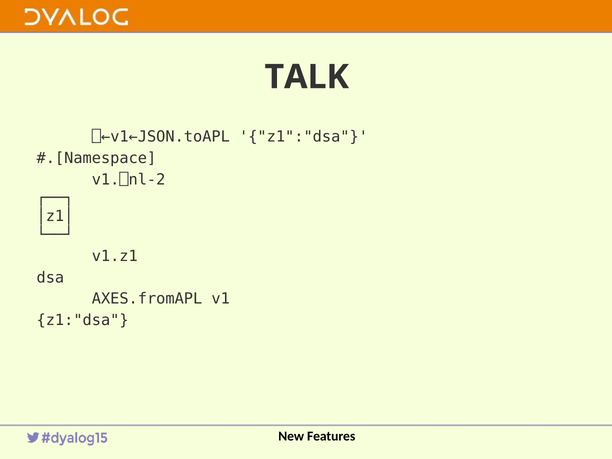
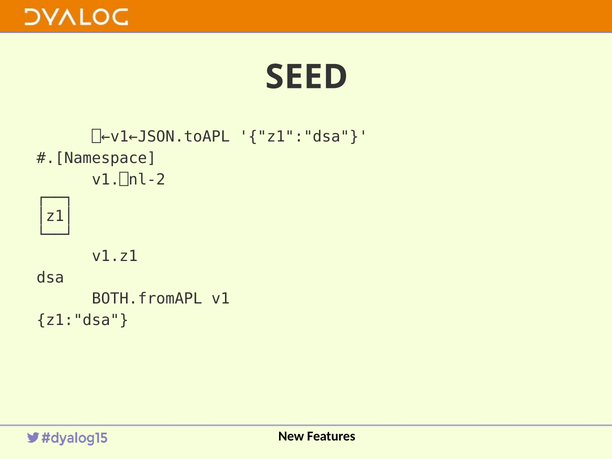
TALK: TALK -> SEED
AXES.fromAPL: AXES.fromAPL -> BOTH.fromAPL
